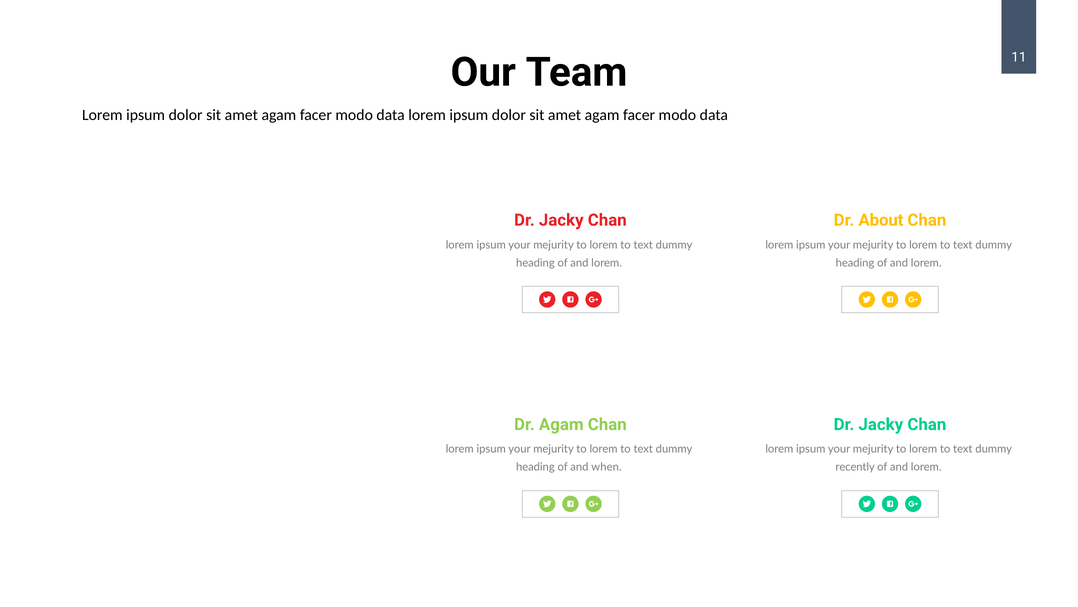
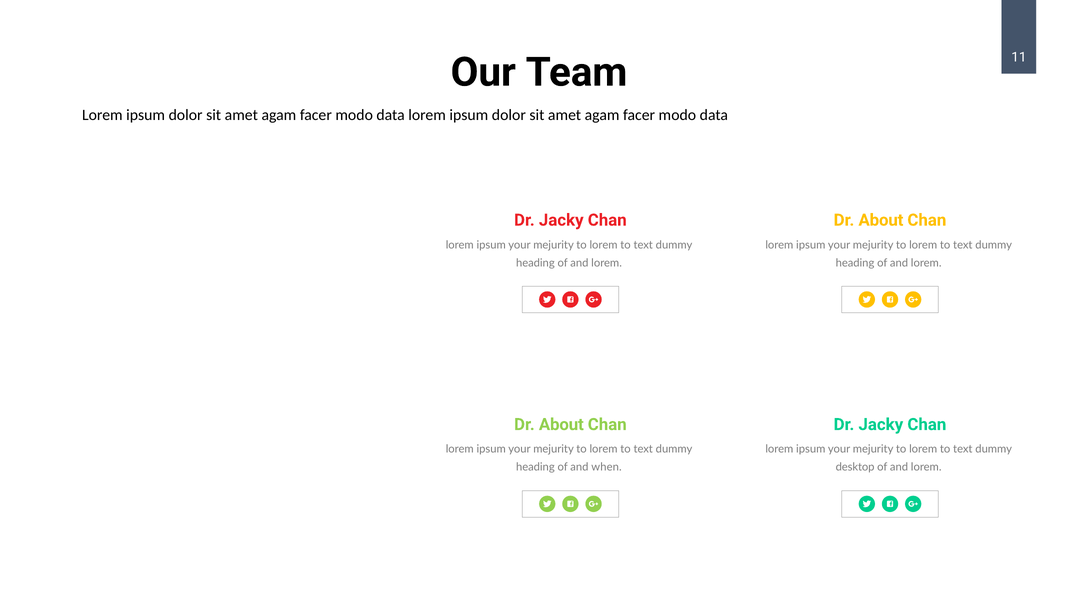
Agam at (561, 424): Agam -> About
recently: recently -> desktop
